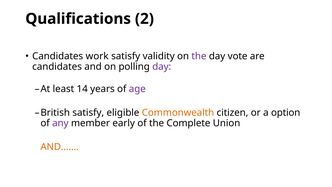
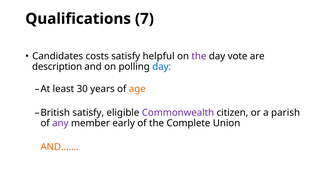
2: 2 -> 7
work: work -> costs
validity: validity -> helpful
candidates at (57, 67): candidates -> description
day at (162, 67) colour: purple -> blue
14: 14 -> 30
age colour: purple -> orange
Commonwealth colour: orange -> purple
option: option -> parish
